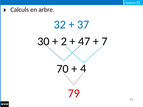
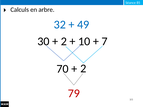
37: 37 -> 49
47: 47 -> 10
4 at (83, 69): 4 -> 2
